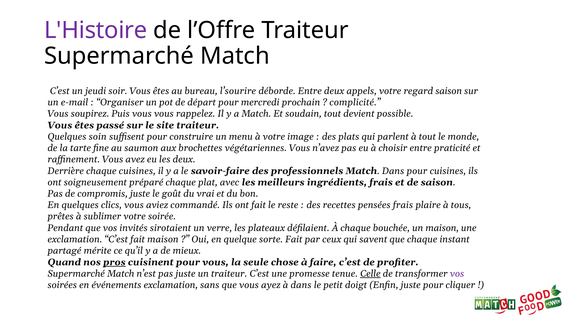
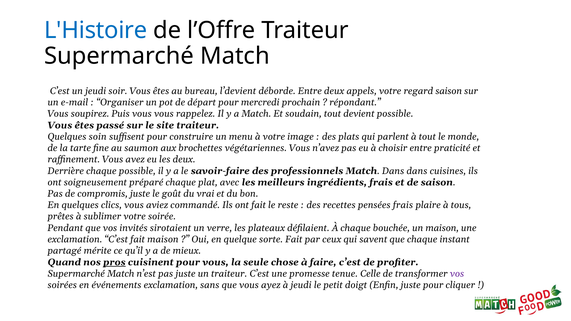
L'Histoire colour: purple -> blue
l’sourire: l’sourire -> l’devient
complicité: complicité -> répondant
chaque cuisines: cuisines -> possible
Dans pour: pour -> dans
Celle underline: present -> none
à dans: dans -> jeudi
